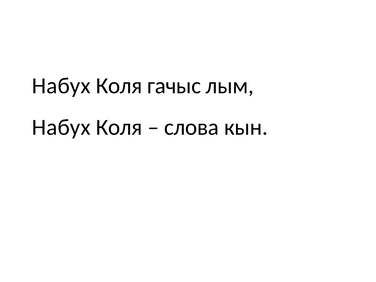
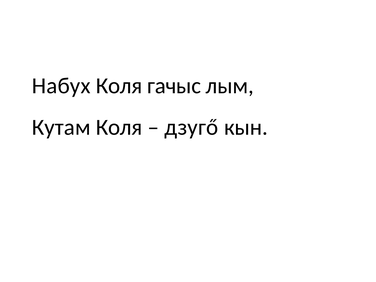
Набух at (61, 127): Набух -> Кутам
слова: слова -> дзугő
